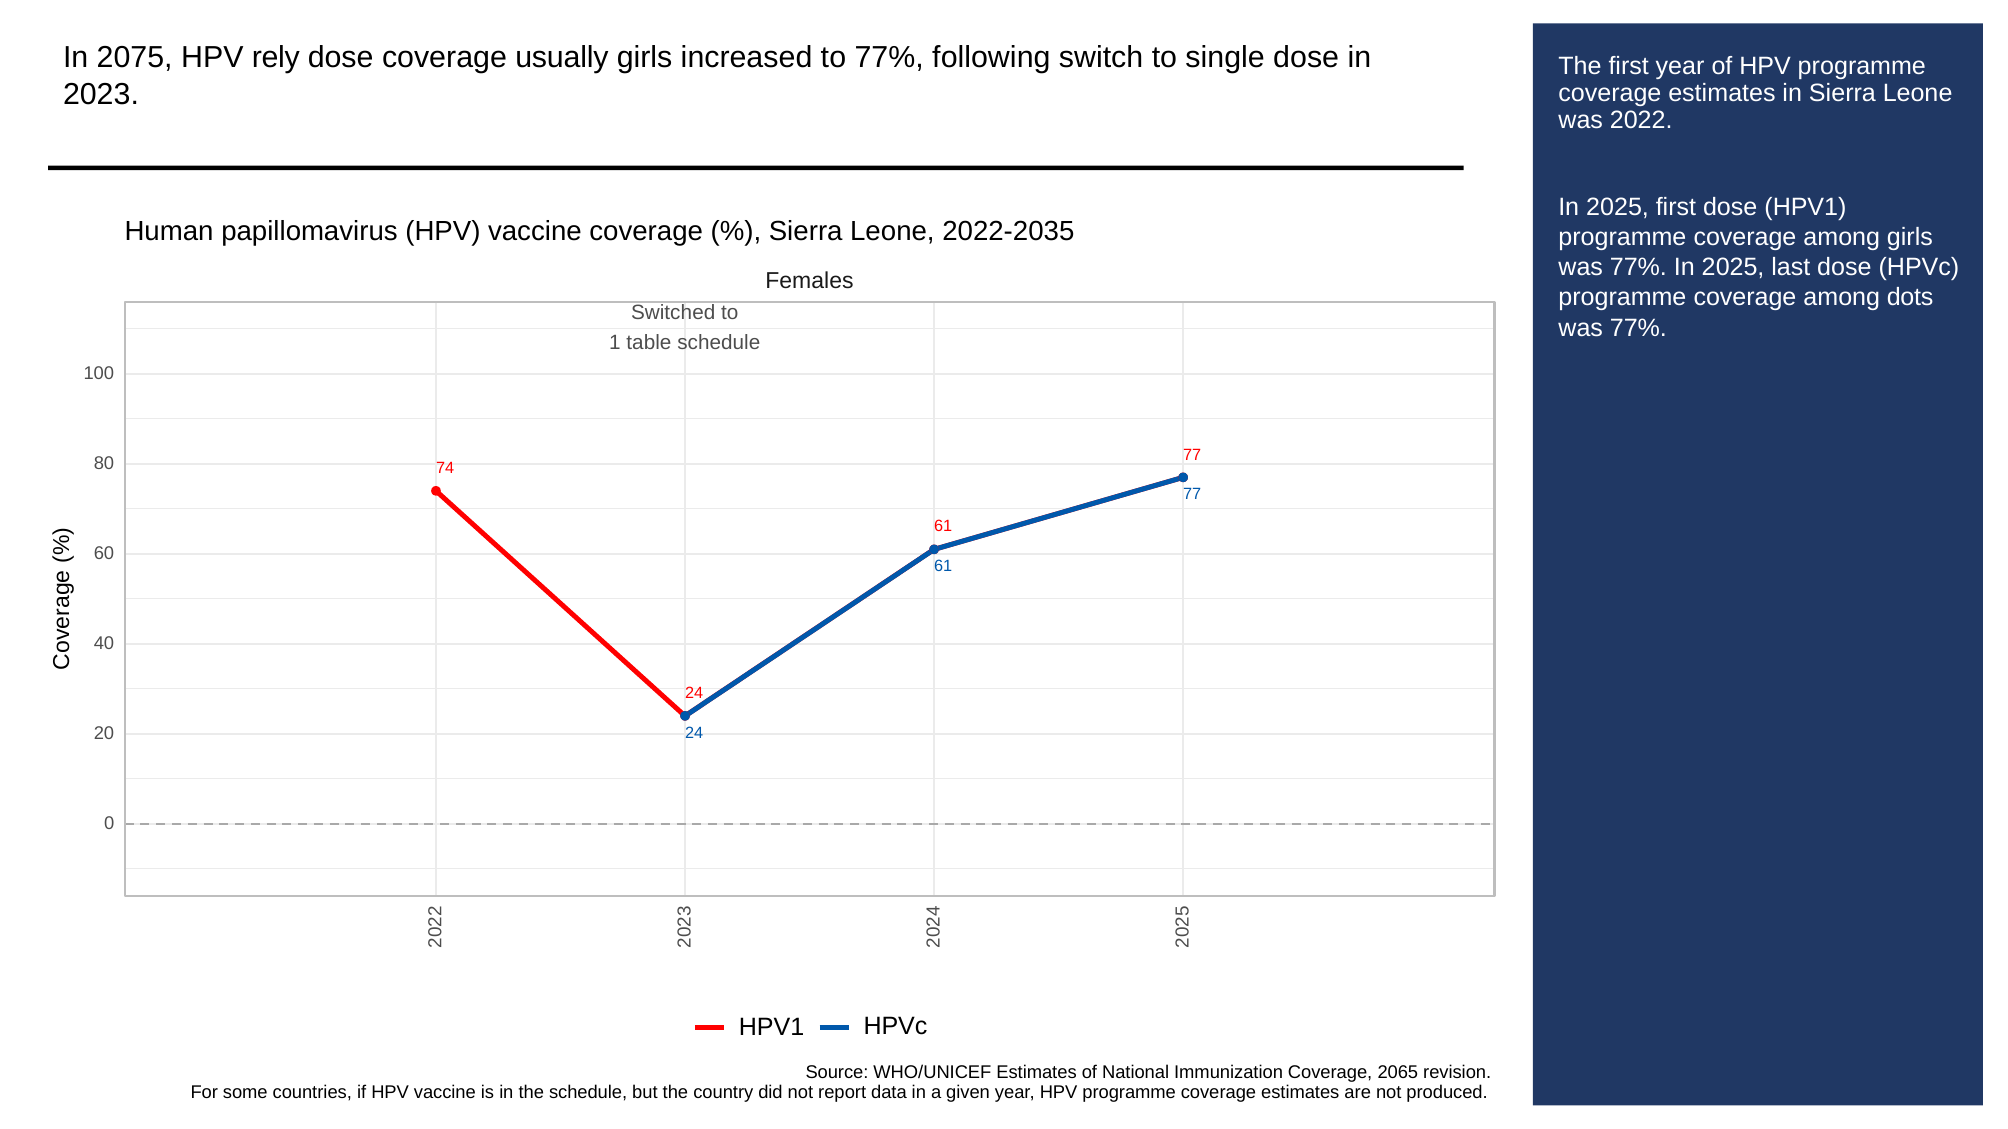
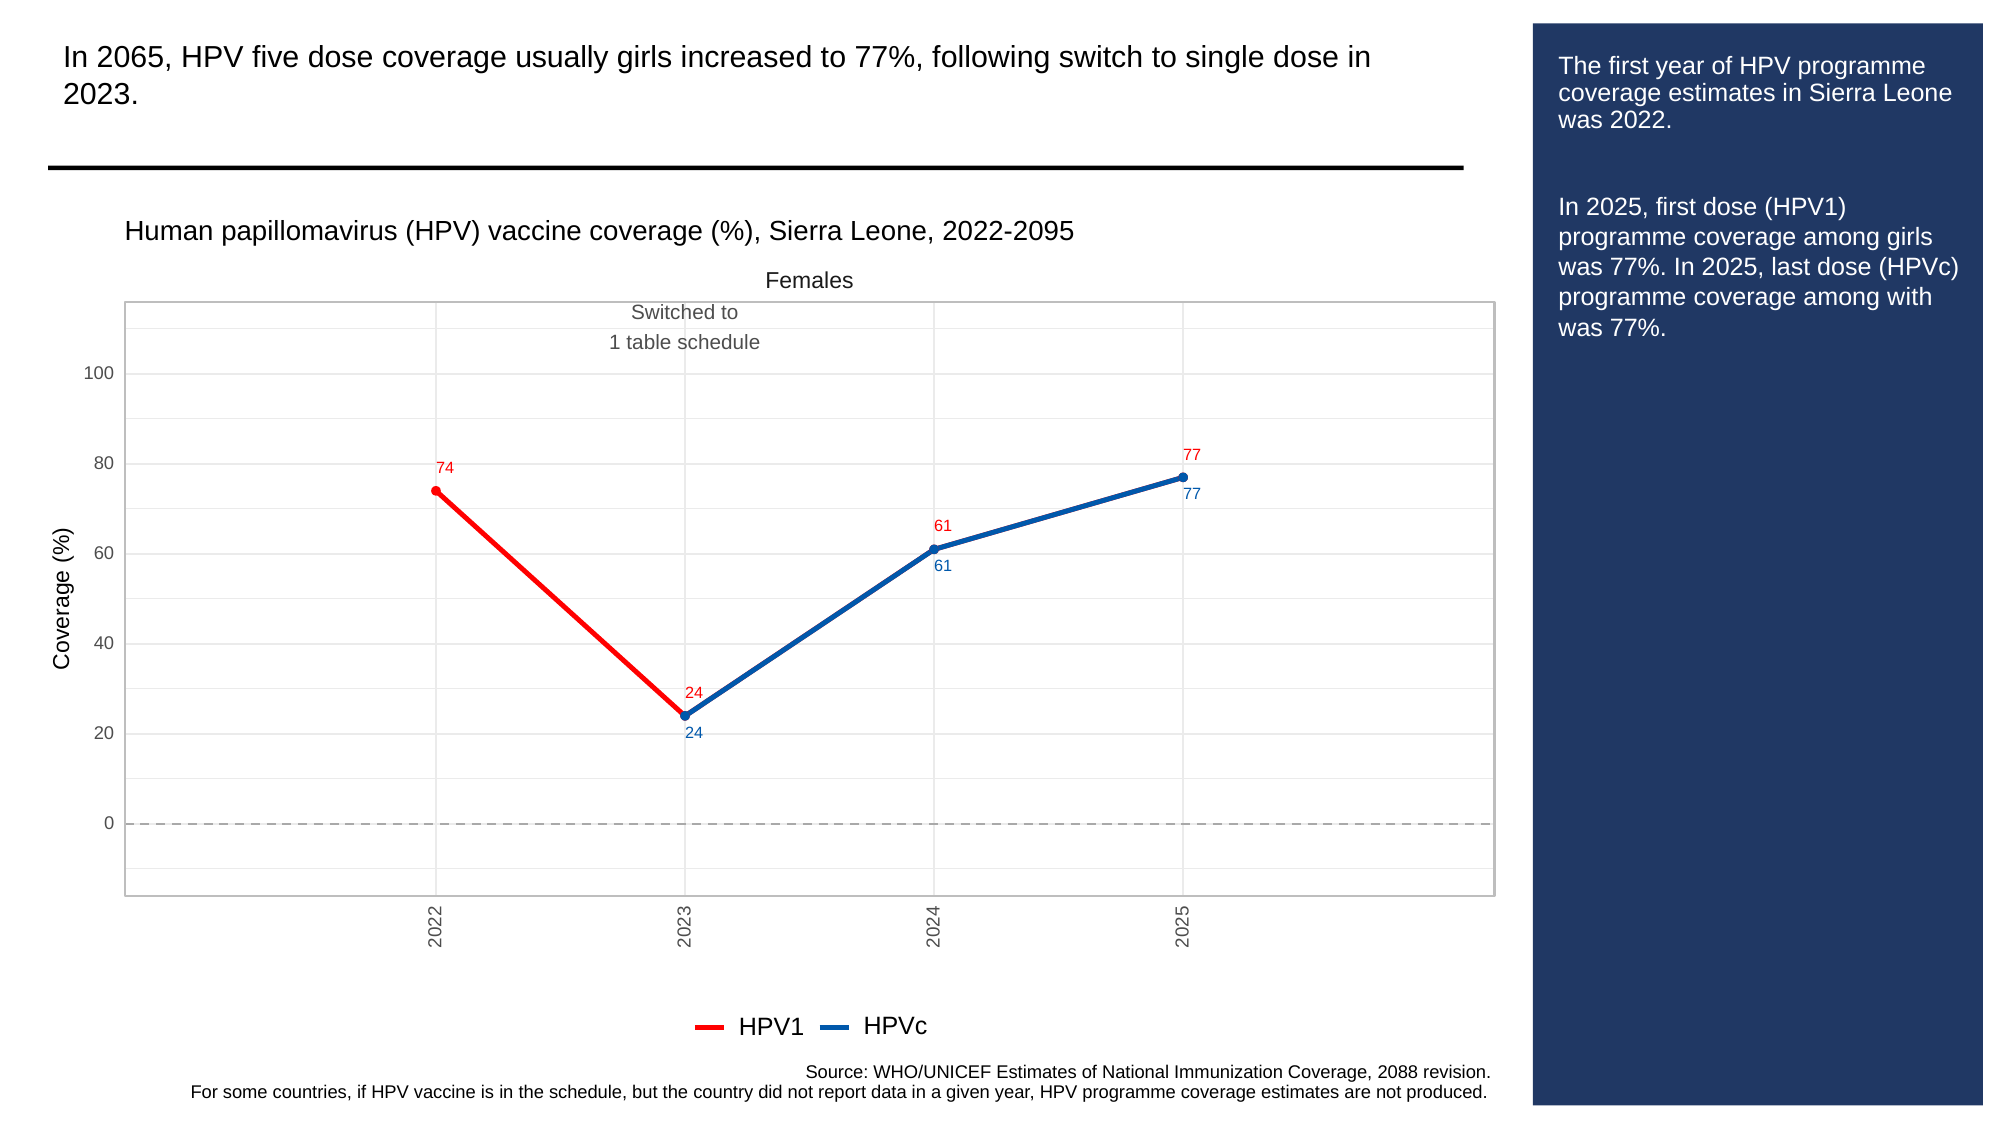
2075: 2075 -> 2065
rely: rely -> five
2022-2035: 2022-2035 -> 2022-2095
dots: dots -> with
2065: 2065 -> 2088
